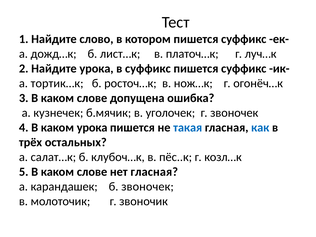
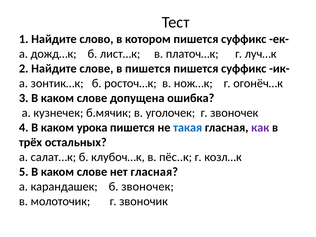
Найдите урока: урока -> слове
в суффикс: суффикс -> пишется
тортик…к: тортик…к -> зонтик…к
как colour: blue -> purple
